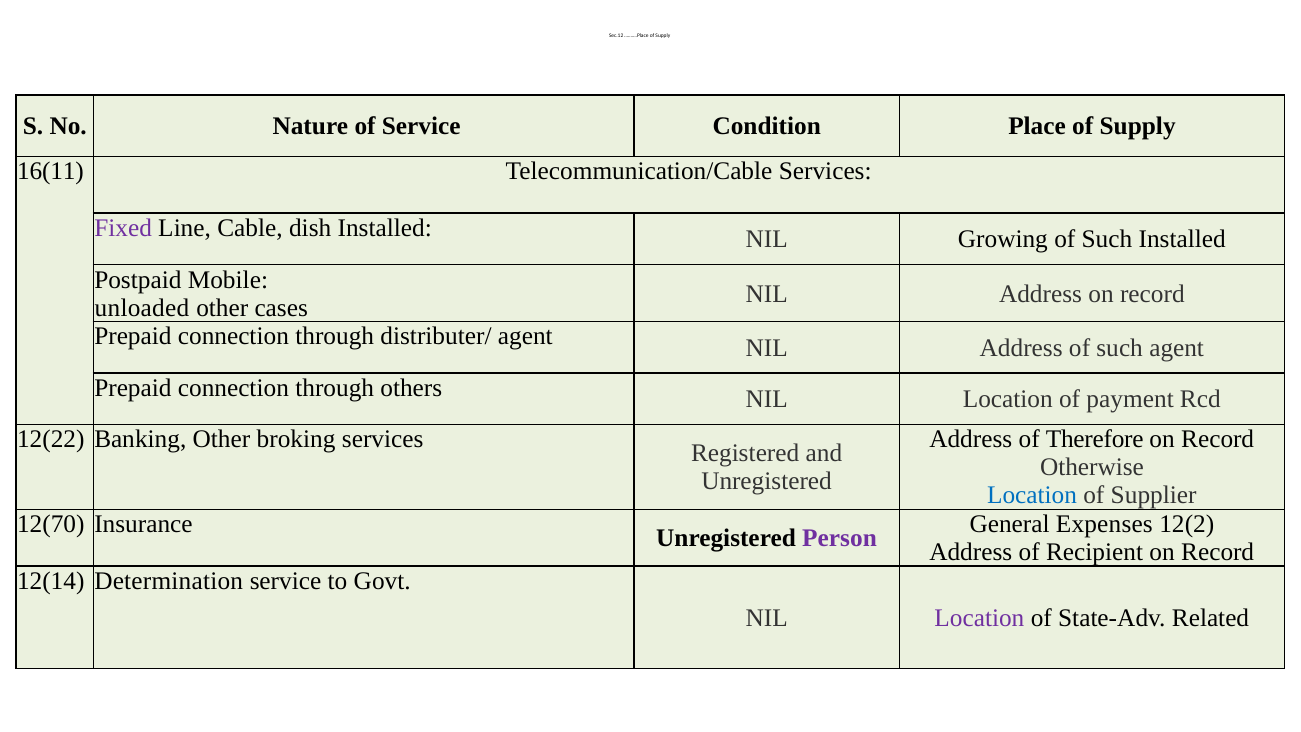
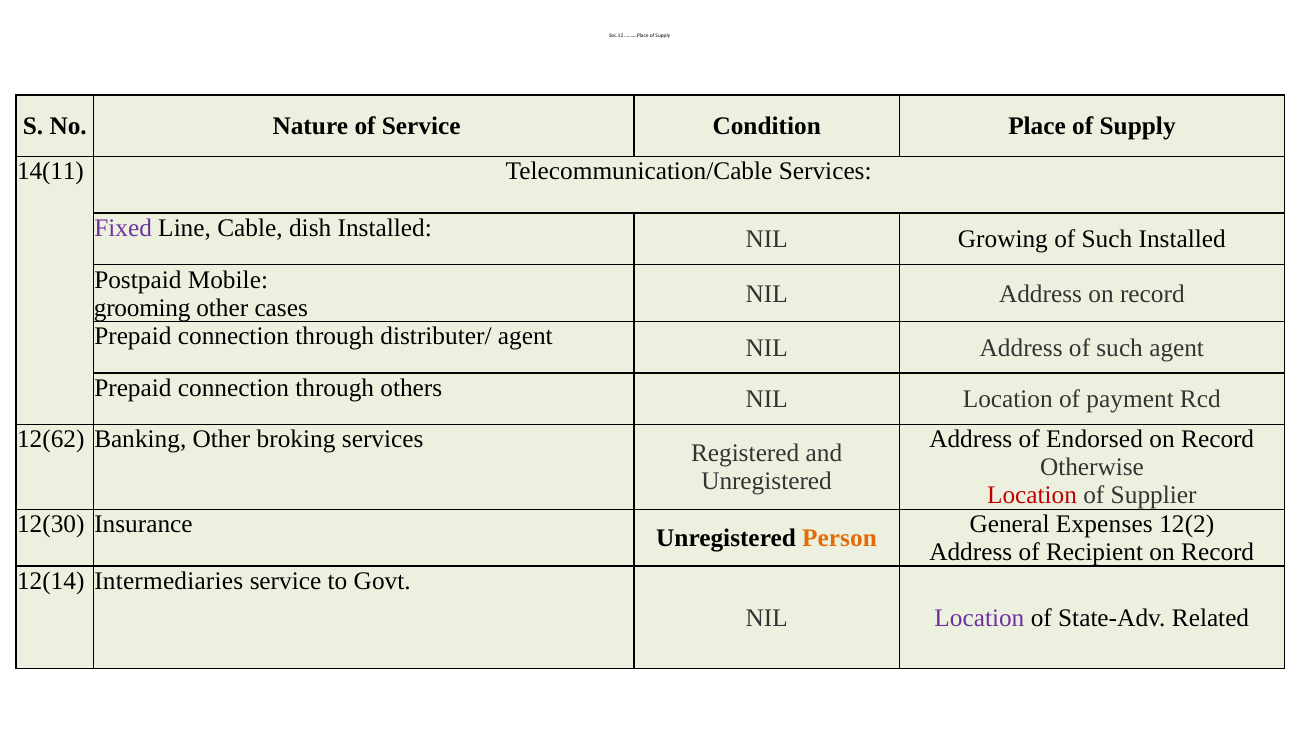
16(11: 16(11 -> 14(11
unloaded: unloaded -> grooming
12(22: 12(22 -> 12(62
Therefore: Therefore -> Endorsed
Location at (1032, 495) colour: blue -> red
12(70: 12(70 -> 12(30
Person colour: purple -> orange
Determination: Determination -> Intermediaries
